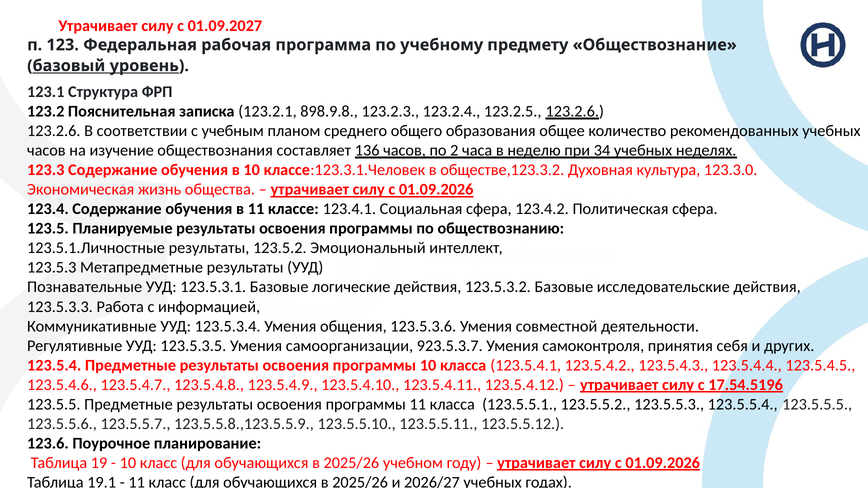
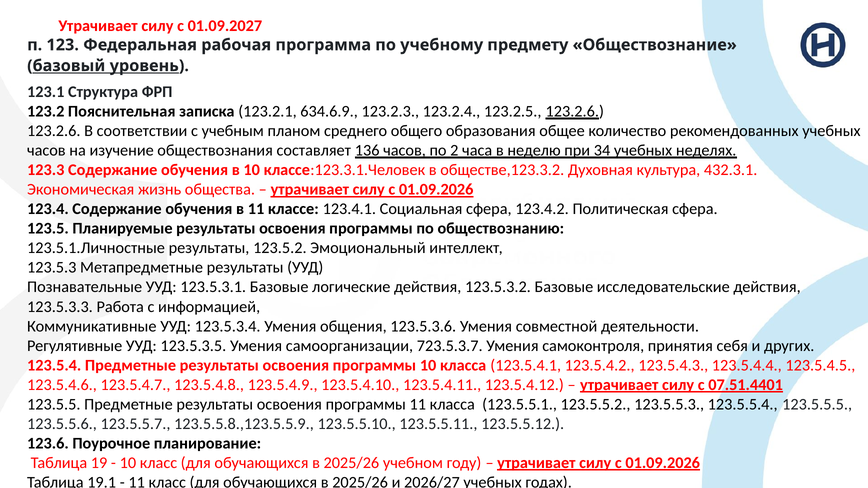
898.9.8: 898.9.8 -> 634.6.9
123.3.0: 123.3.0 -> 432.3.1
923.5.3.7: 923.5.3.7 -> 723.5.3.7
17.54.5196: 17.54.5196 -> 07.51.4401
